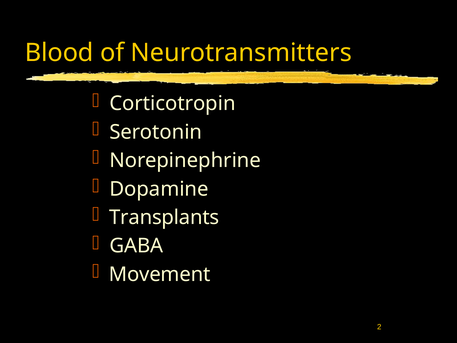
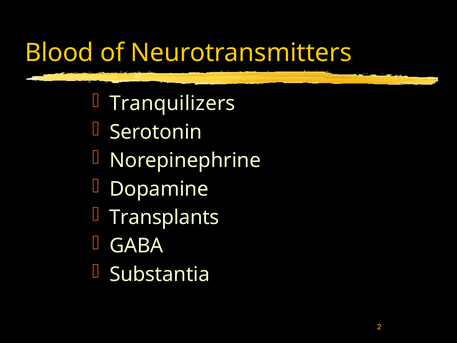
Corticotropin: Corticotropin -> Tranquilizers
Movement: Movement -> Substantia
